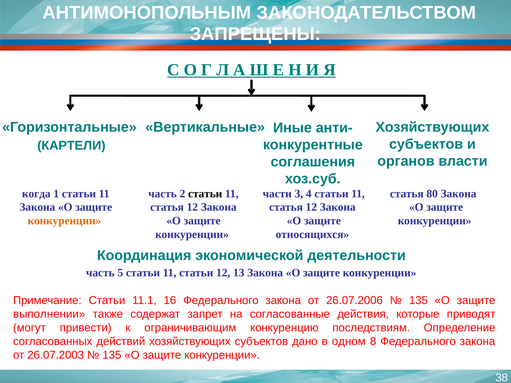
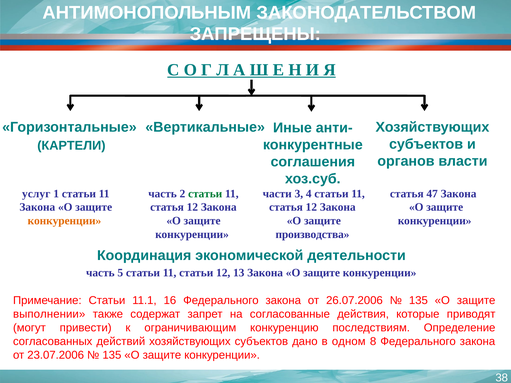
когда: когда -> услуг
статьи at (205, 194) colour: black -> green
80: 80 -> 47
относящихся: относящихся -> производства
26.07.2003: 26.07.2003 -> 23.07.2006
